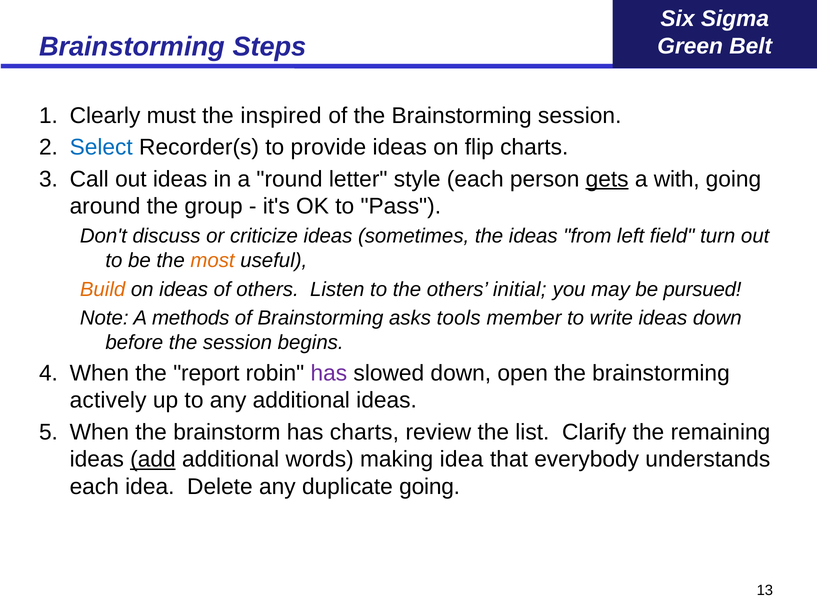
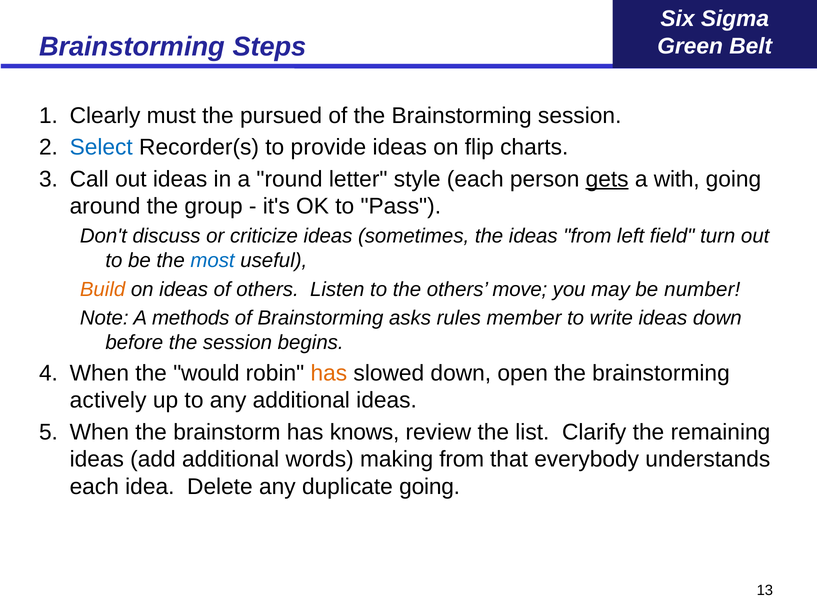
inspired: inspired -> pursued
most colour: orange -> blue
initial: initial -> move
pursued: pursued -> number
tools: tools -> rules
report: report -> would
has at (329, 373) colour: purple -> orange
has charts: charts -> knows
add underline: present -> none
making idea: idea -> from
